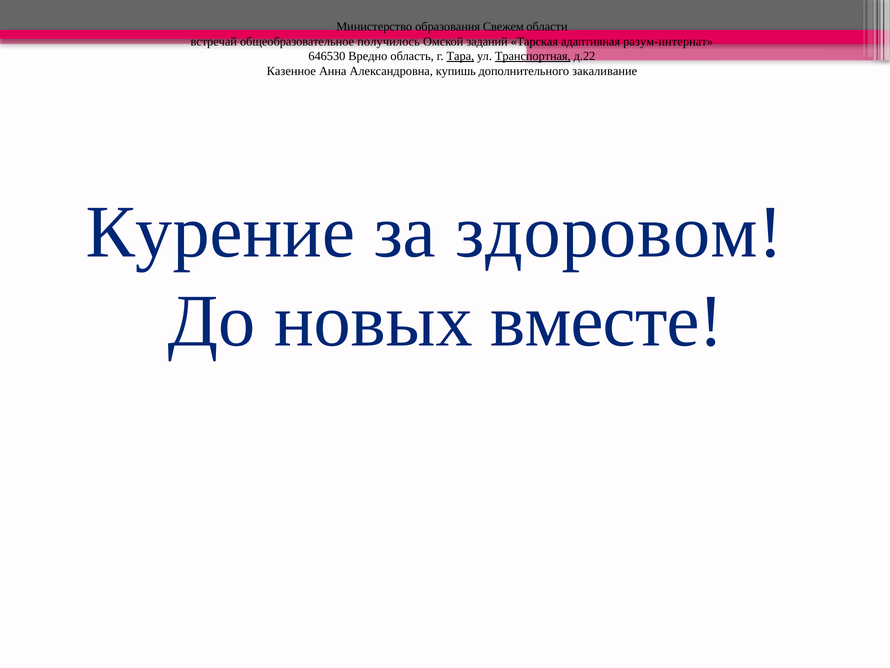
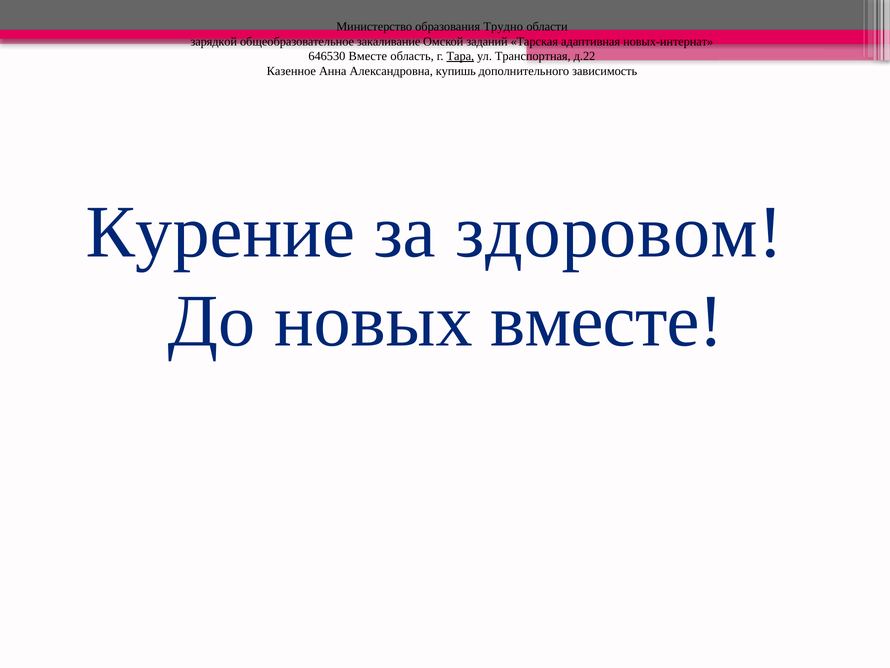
Свежем: Свежем -> Трудно
встречай: встречай -> зарядкой
получилось: получилось -> закаливание
разум-интернат: разум-интернат -> новых-интернат
646530 Вредно: Вредно -> Вместе
Транспортная underline: present -> none
закаливание: закаливание -> зависимость
